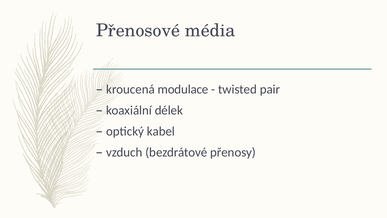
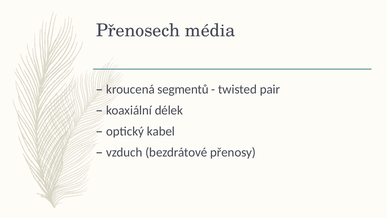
Přenosové: Přenosové -> Přenosech
modulace: modulace -> segmentů
